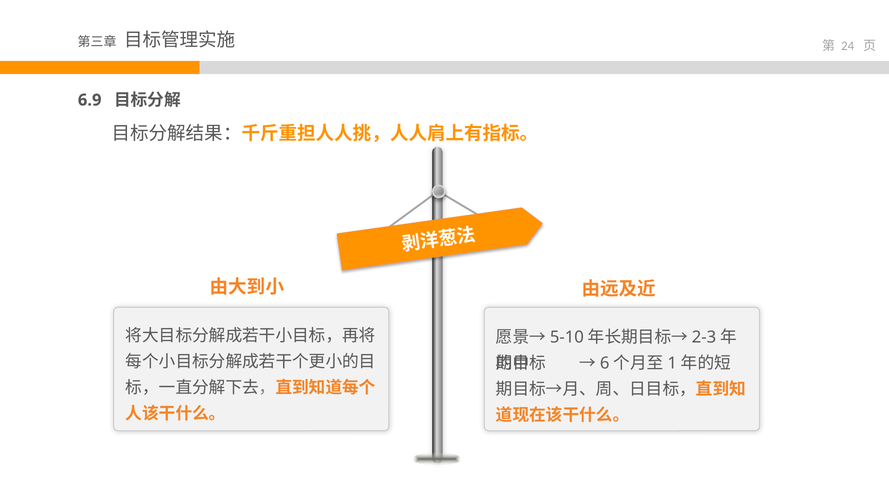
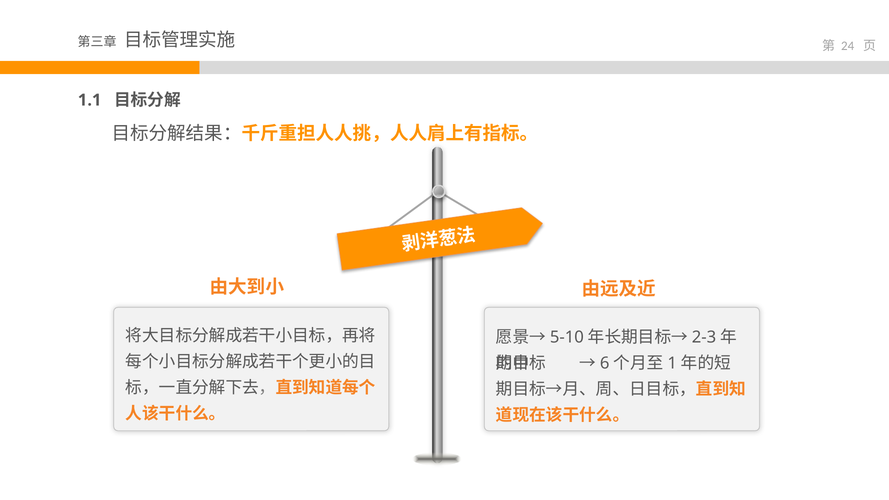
6.9: 6.9 -> 1.1
